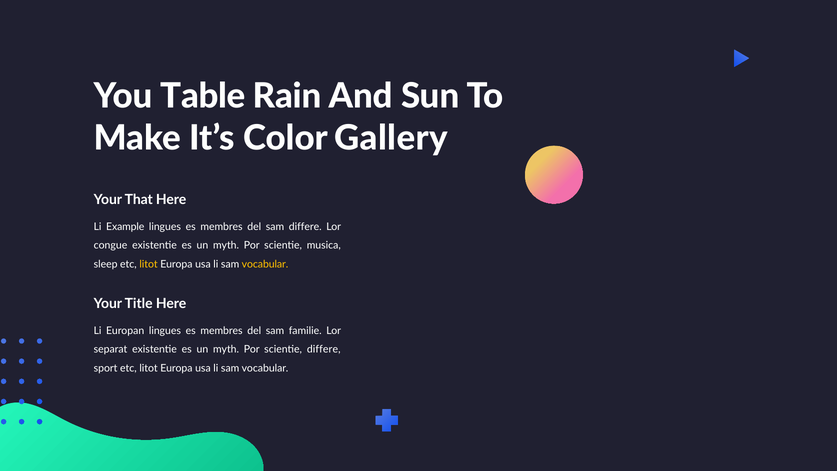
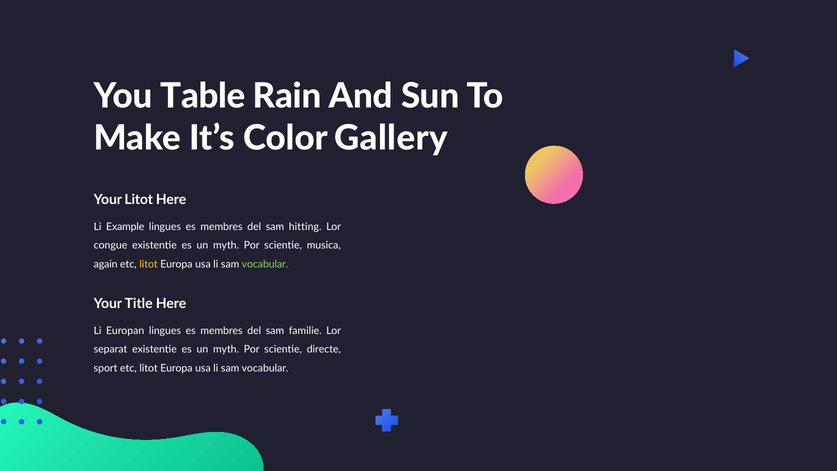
Your That: That -> Litot
sam differe: differe -> hitting
sleep: sleep -> again
vocabular at (265, 264) colour: yellow -> light green
differe at (324, 349): differe -> directe
